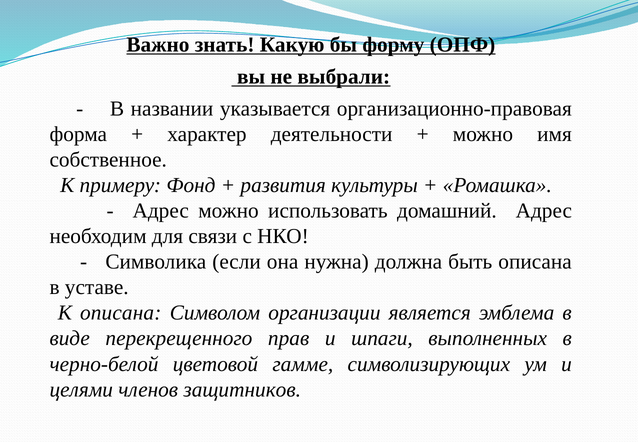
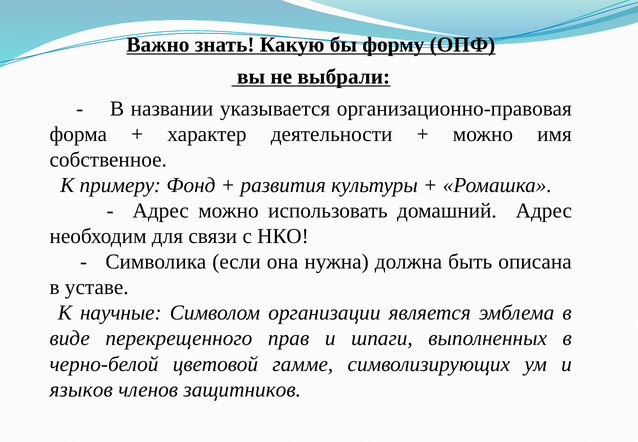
К описана: описана -> научные
целями: целями -> языков
